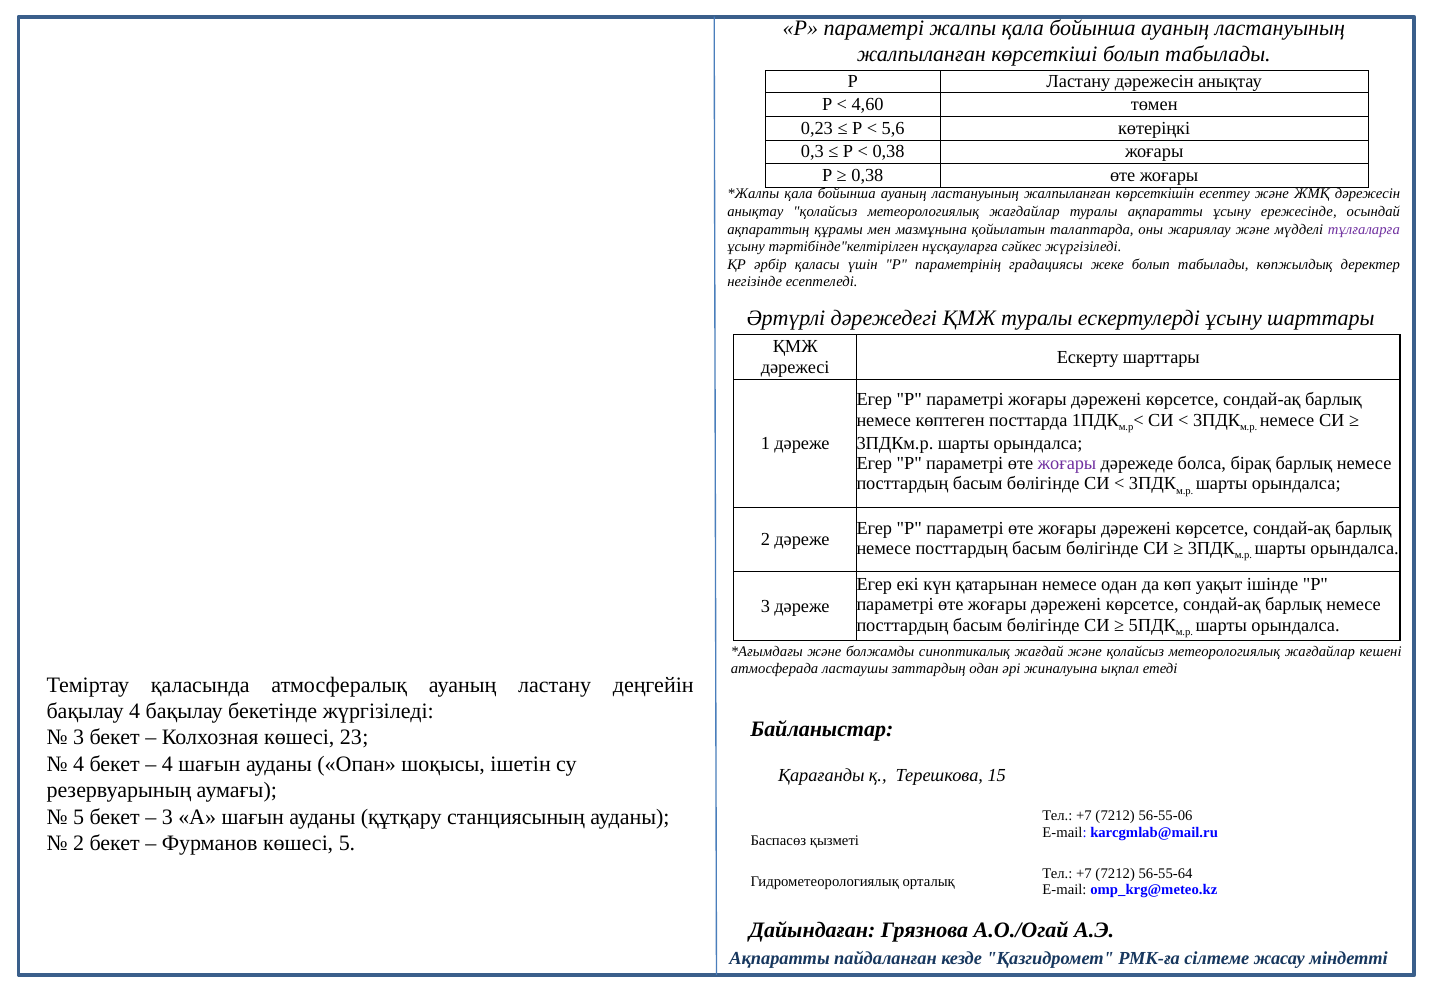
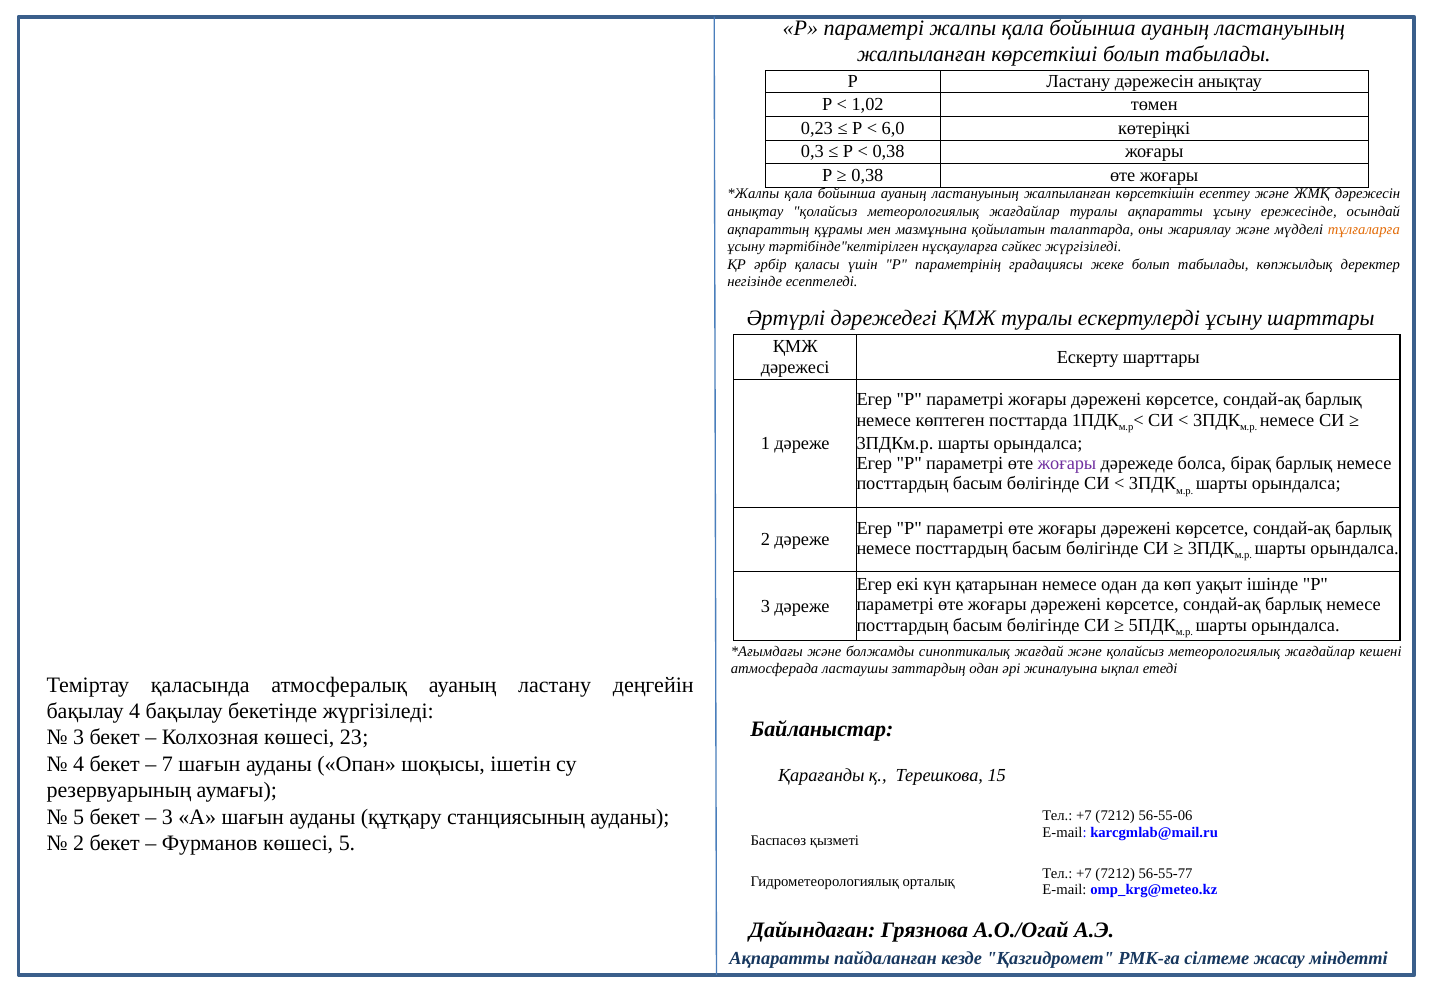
4,60: 4,60 -> 1,02
5,6: 5,6 -> 6,0
тұлғаларға colour: purple -> orange
4 at (167, 764): 4 -> 7
56-55-64: 56-55-64 -> 56-55-77
